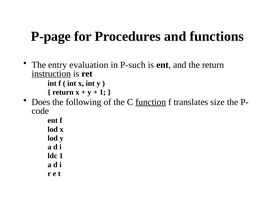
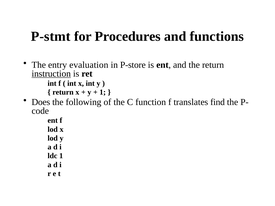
P-page: P-page -> P-stmt
P-such: P-such -> P-store
function underline: present -> none
size: size -> find
